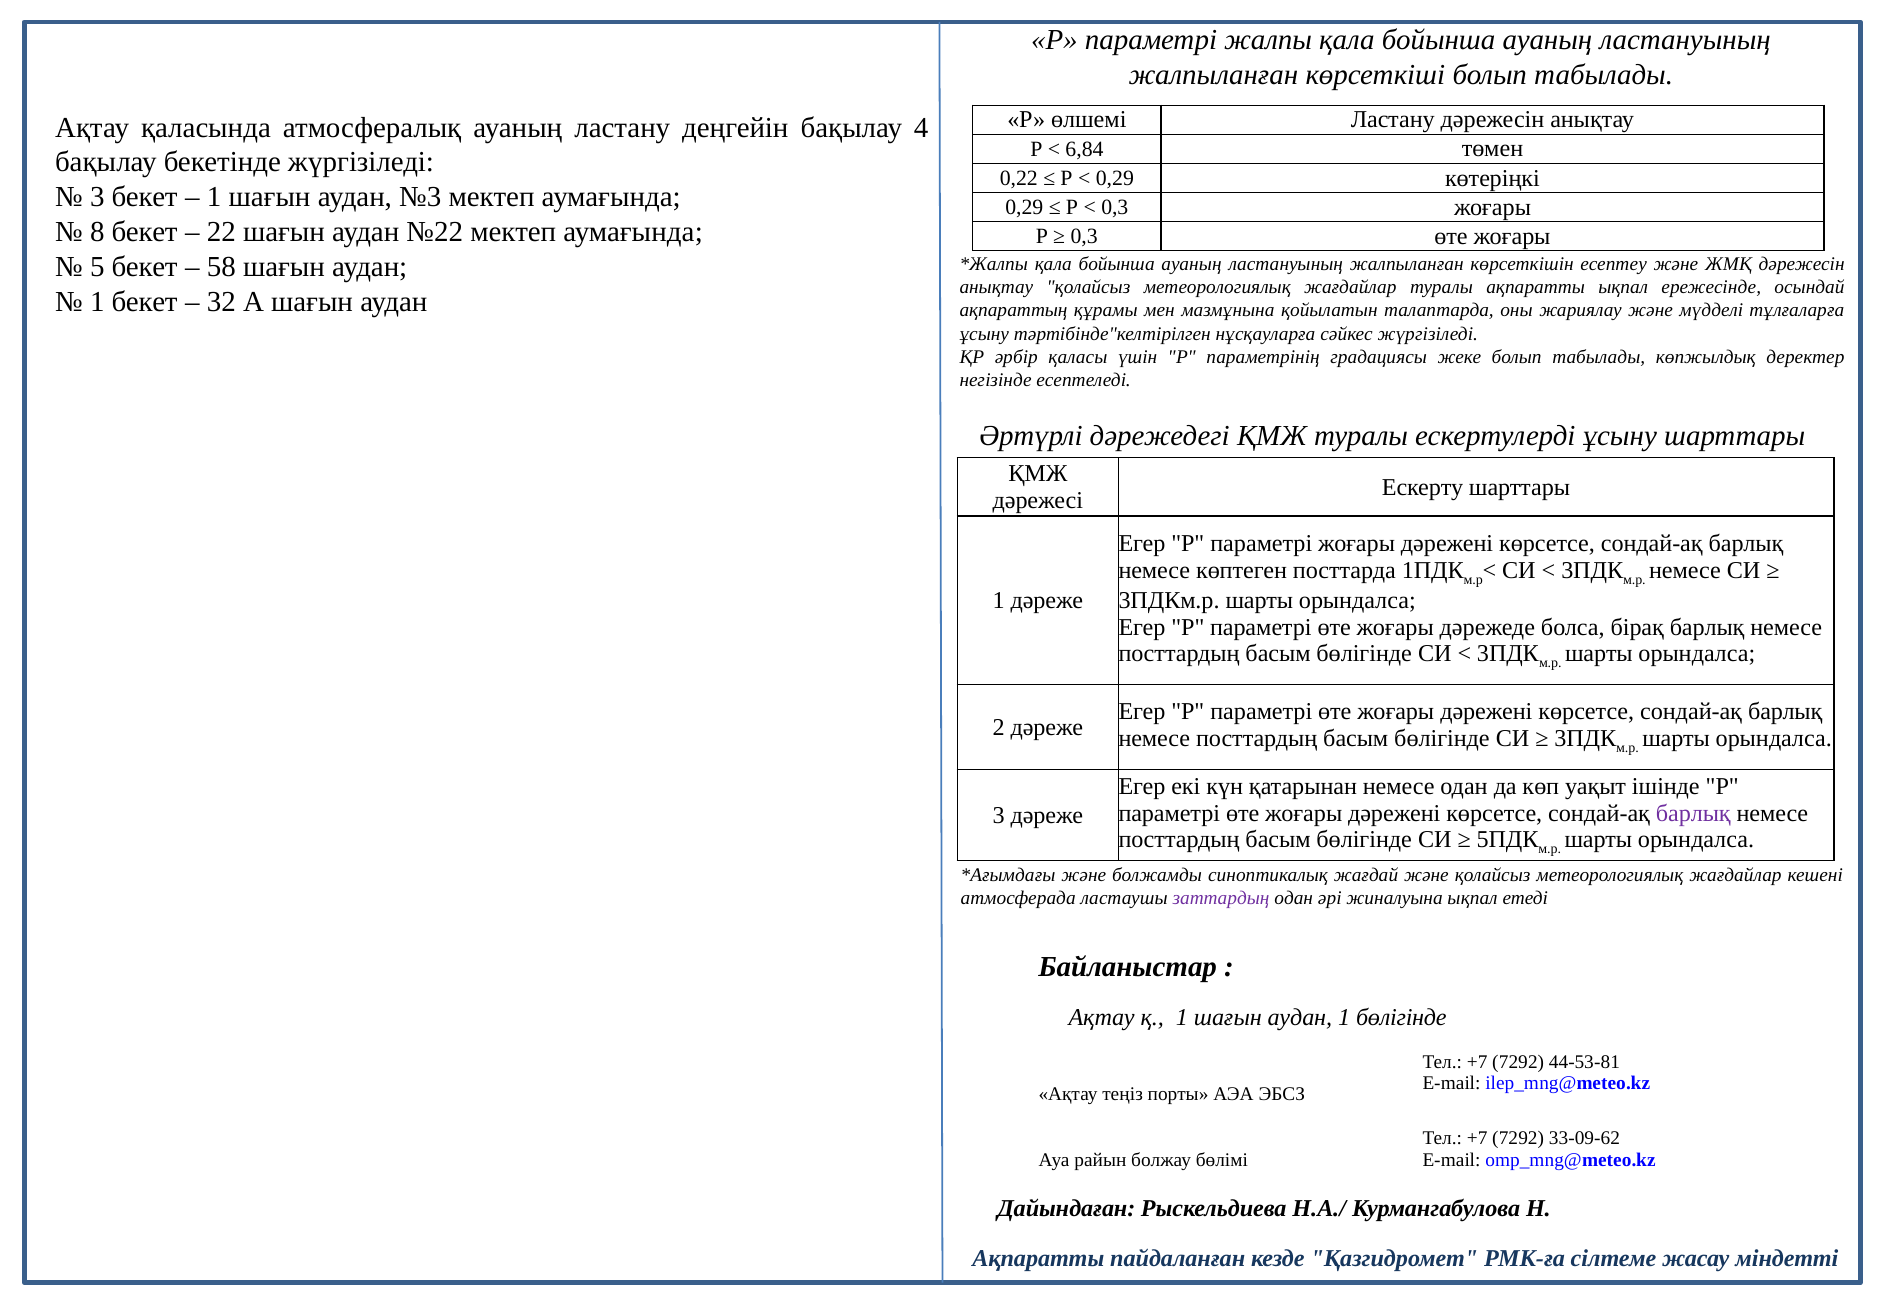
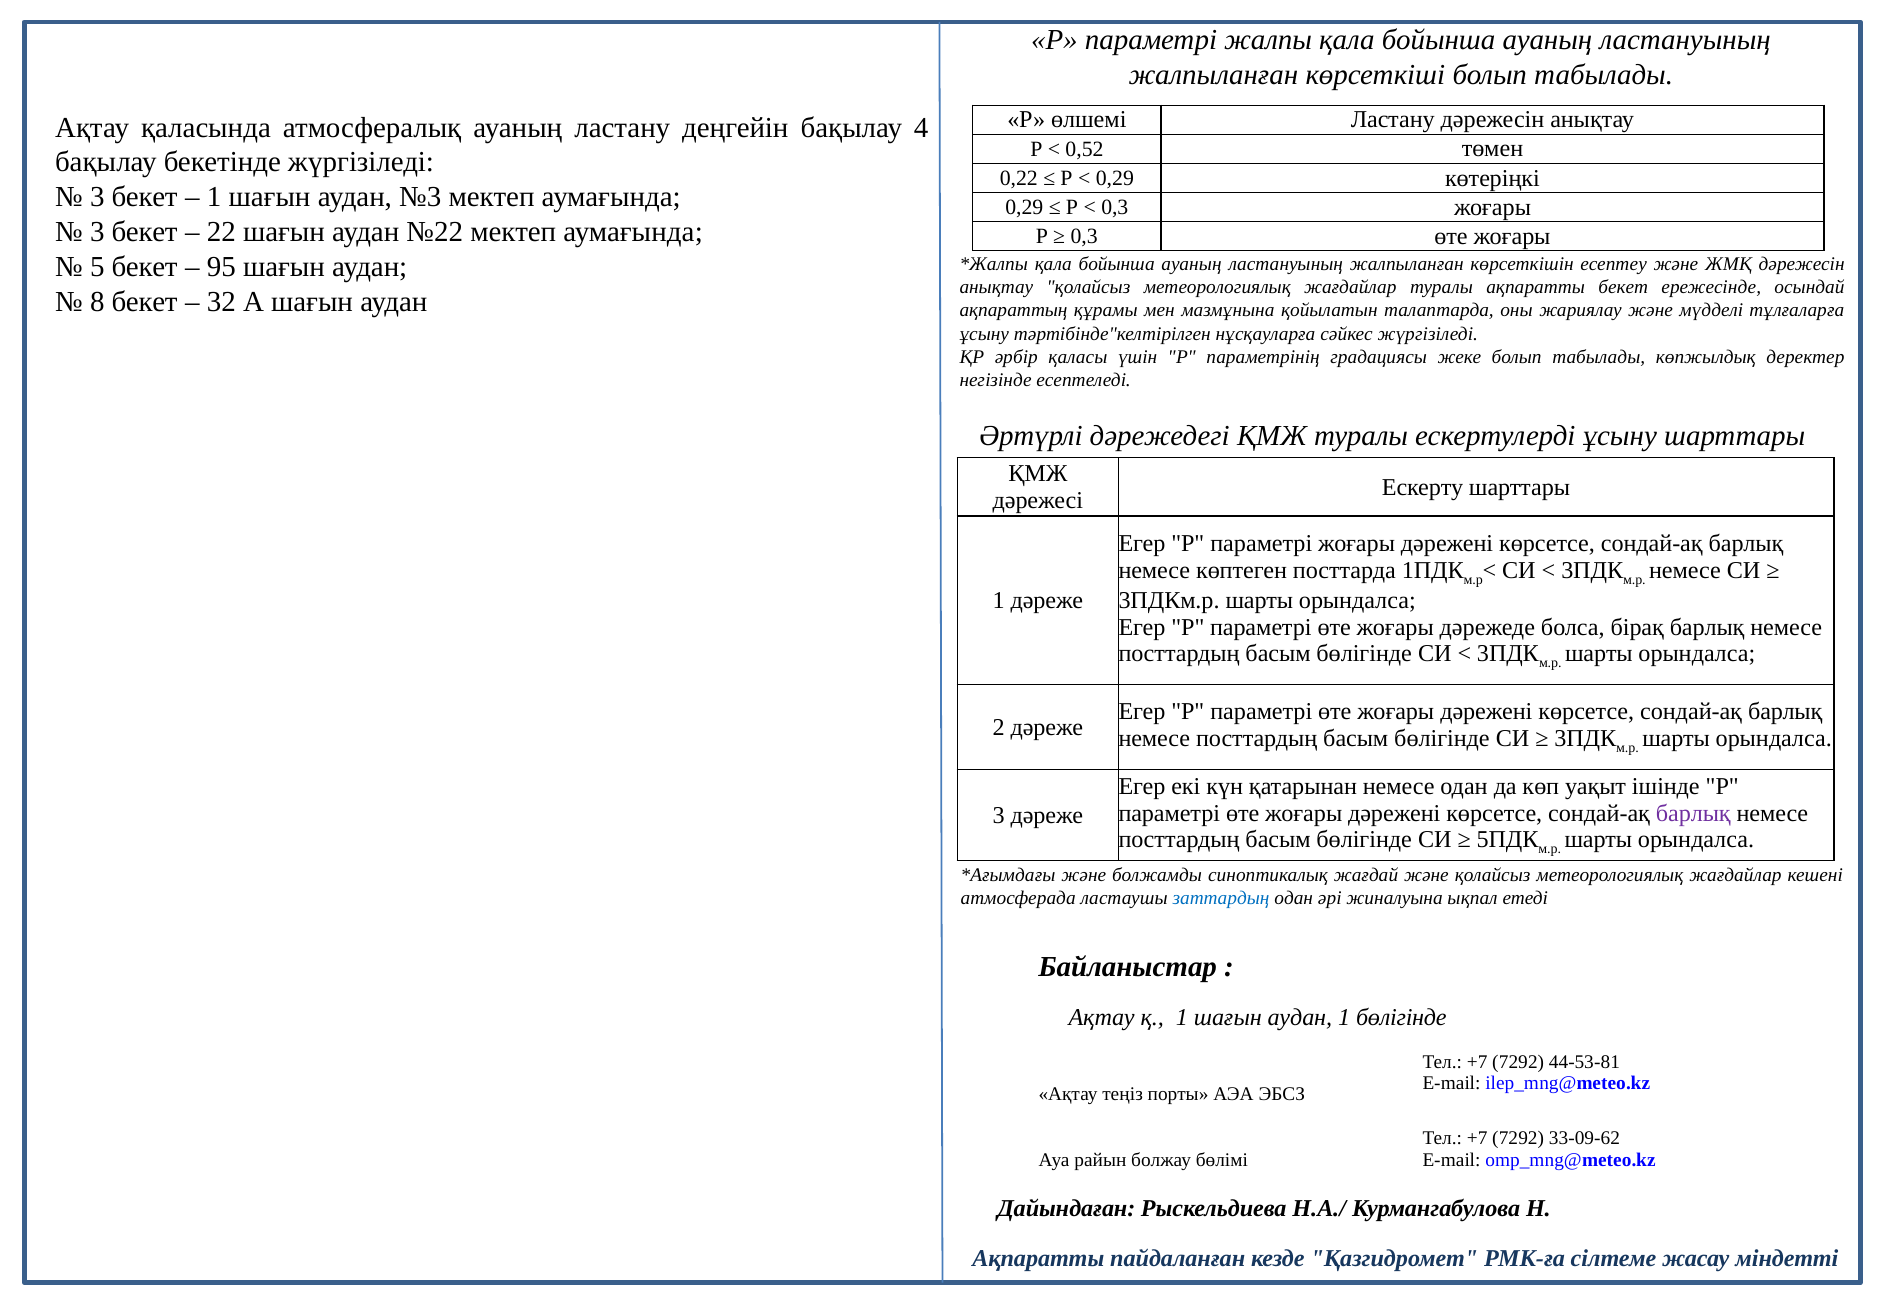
6,84: 6,84 -> 0,52
8 at (97, 232): 8 -> 3
58: 58 -> 95
ақпаратты ықпал: ықпал -> бекет
1 at (97, 302): 1 -> 8
заттардың colour: purple -> blue
